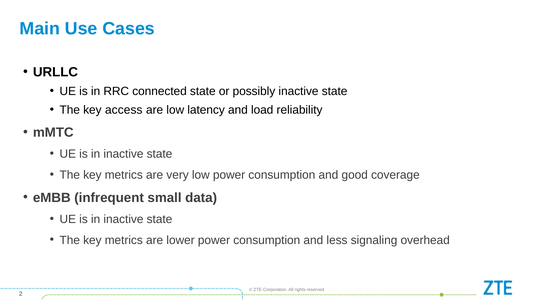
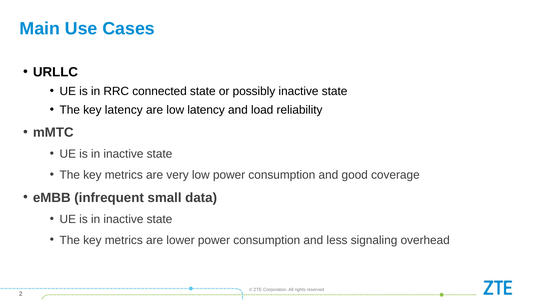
key access: access -> latency
